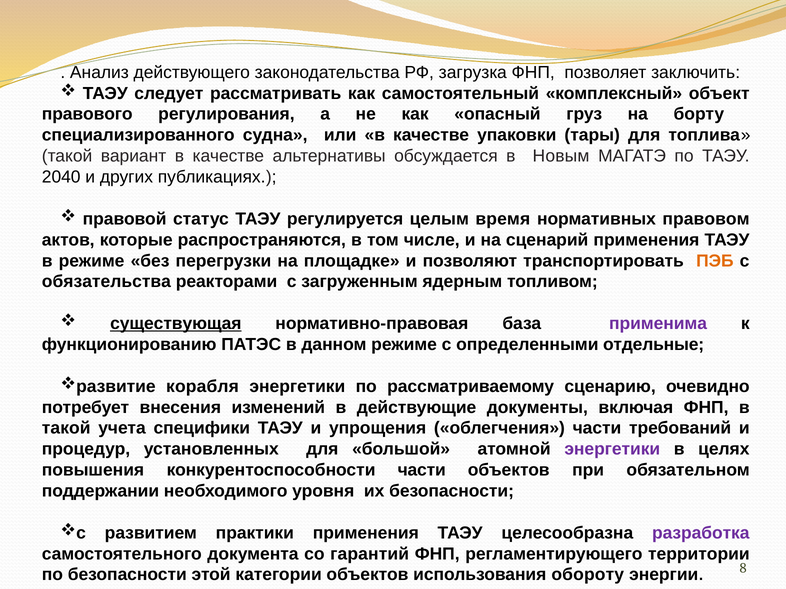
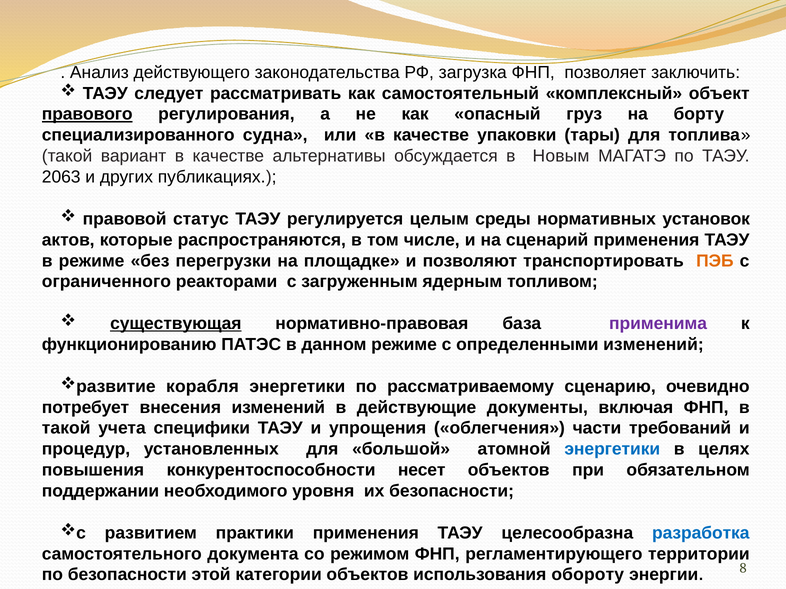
правового underline: none -> present
2040: 2040 -> 2063
время: время -> среды
правовом: правовом -> установок
обязательства: обязательства -> ограниченного
определенными отдельные: отдельные -> изменений
энергетики at (612, 450) colour: purple -> blue
конкурентоспособности части: части -> несет
разработка colour: purple -> blue
гарантий: гарантий -> режимом
